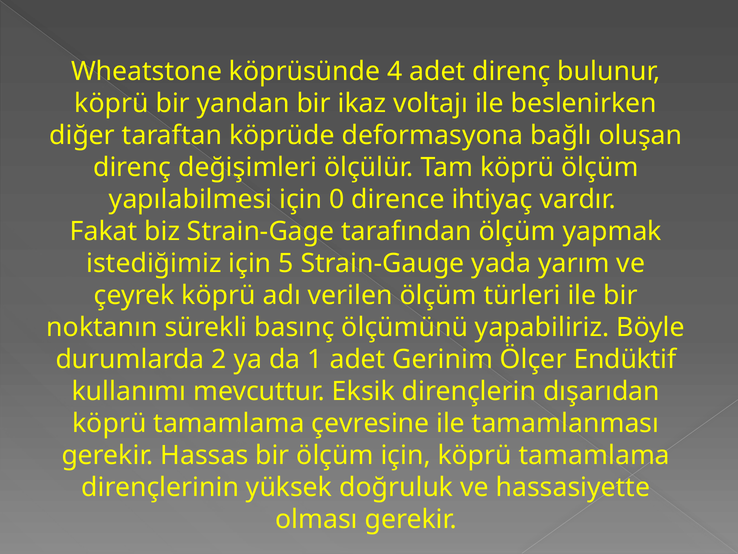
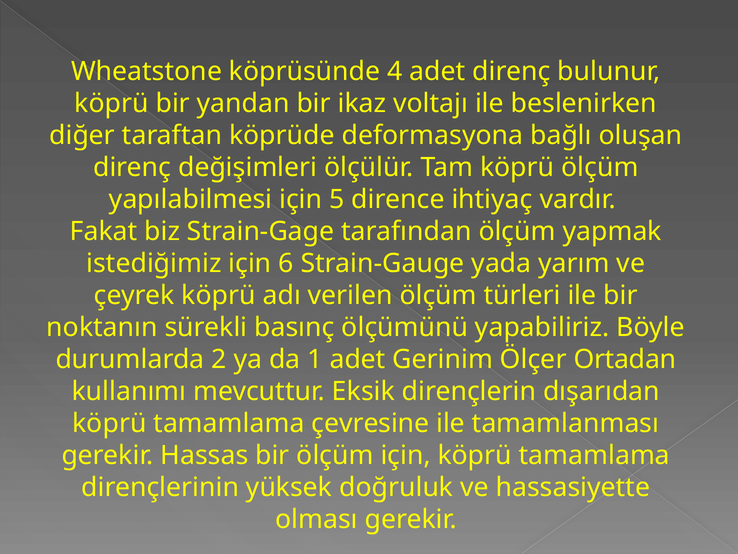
0: 0 -> 5
5: 5 -> 6
Endüktif: Endüktif -> Ortadan
